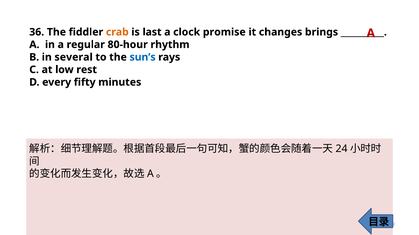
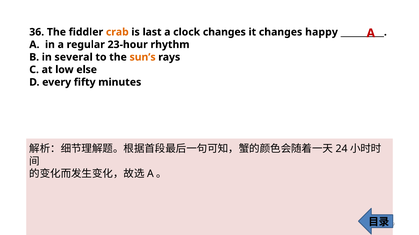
clock promise: promise -> changes
brings: brings -> happy
80-hour: 80-hour -> 23-hour
sun’s colour: blue -> orange
rest: rest -> else
